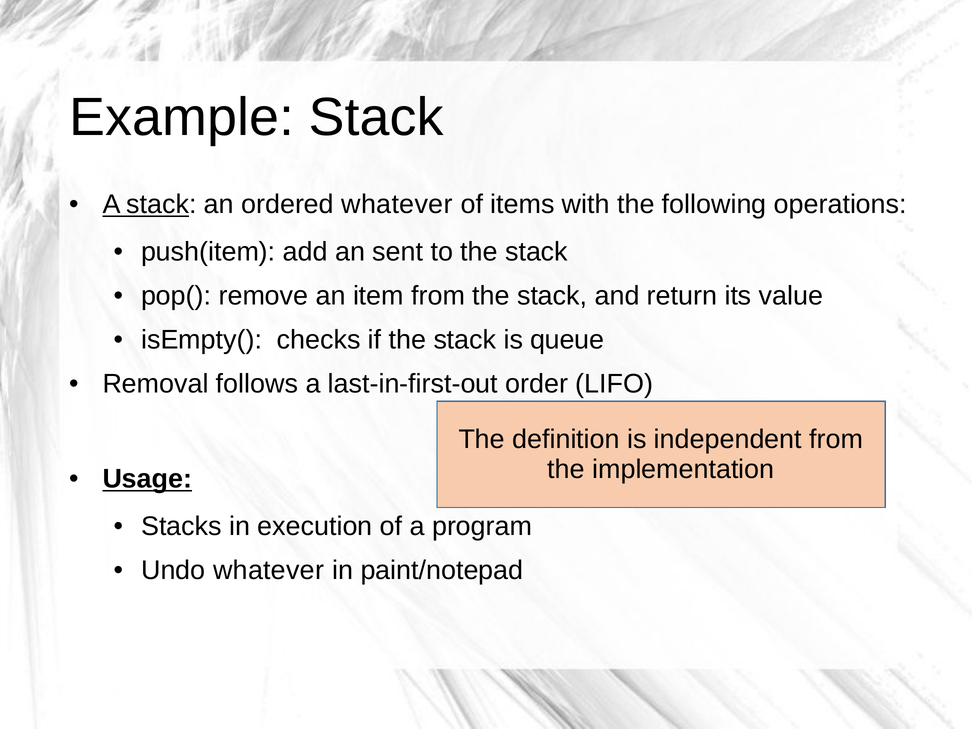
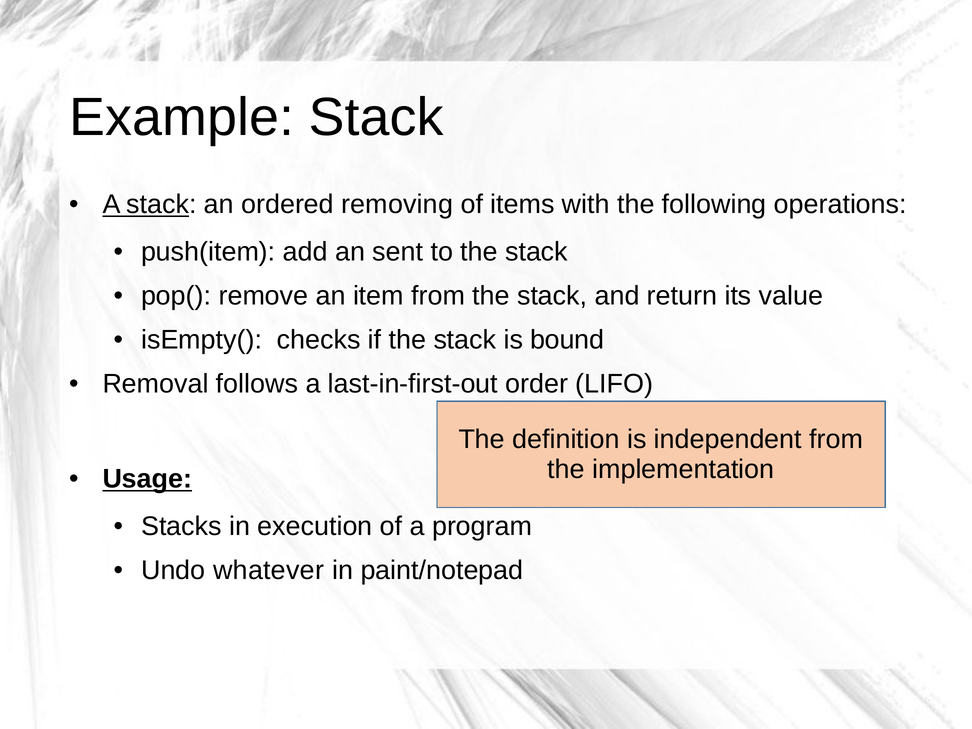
ordered whatever: whatever -> removing
queue: queue -> bound
